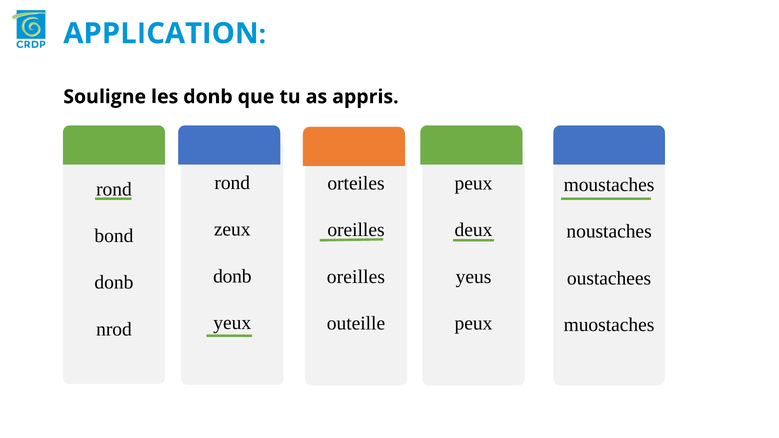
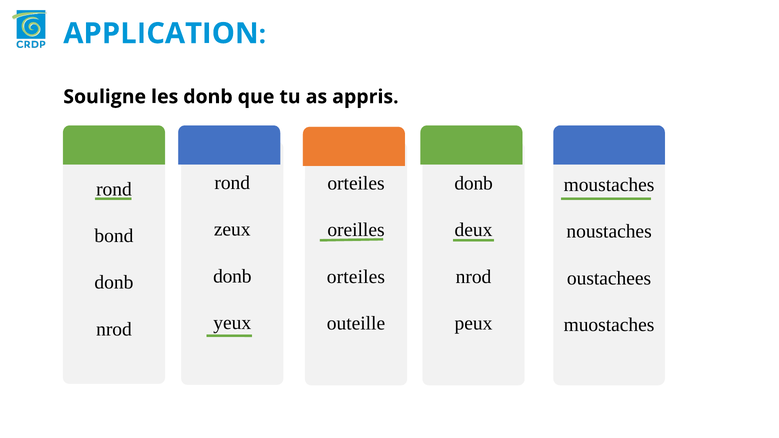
peux at (474, 183): peux -> donb
oreilles at (356, 277): oreilles -> orteiles
yeus at (474, 277): yeus -> nrod
